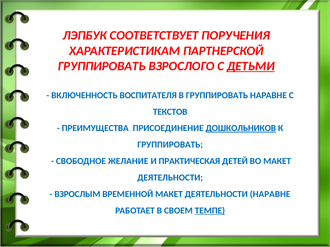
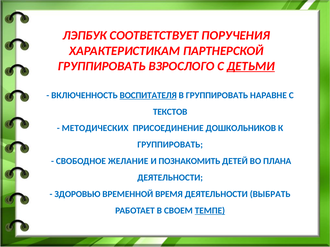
ВОСПИТАТЕЛЯ underline: none -> present
ПРЕИМУЩЕСТВА: ПРЕИМУЩЕСТВА -> МЕТОДИЧЕСКИХ
ДОШКОЛЬНИКОВ underline: present -> none
ПРАКТИЧЕСКАЯ: ПРАКТИЧЕСКАЯ -> ПОЗНАКОМИТЬ
ВО МАКЕТ: МАКЕТ -> ПЛАНА
ВЗРОСЛЫМ: ВЗРОСЛЫМ -> ЗДОРОВЬЮ
ВРЕМЕННОЙ МАКЕТ: МАКЕТ -> ВРЕМЯ
ДЕЯТЕЛЬНОСТИ НАРАВНЕ: НАРАВНЕ -> ВЫБРАТЬ
